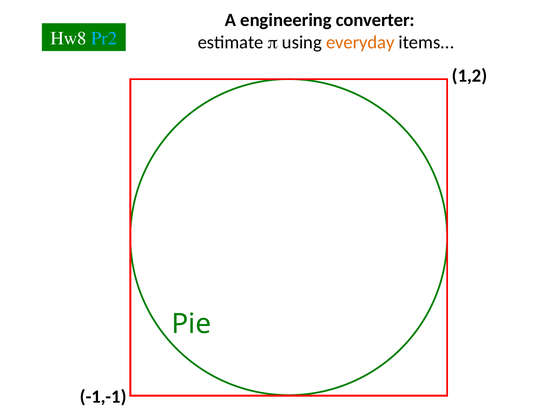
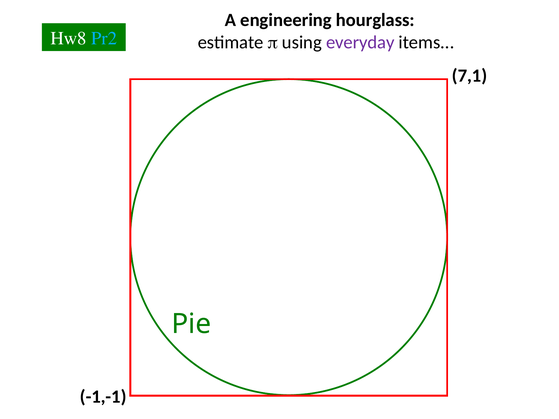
converter: converter -> hourglass
everyday colour: orange -> purple
1,2: 1,2 -> 7,1
